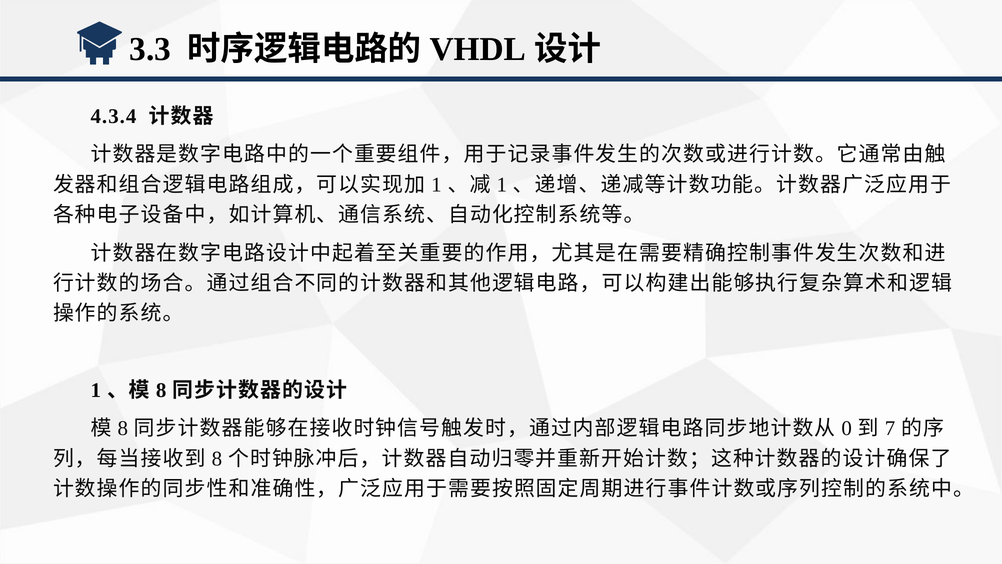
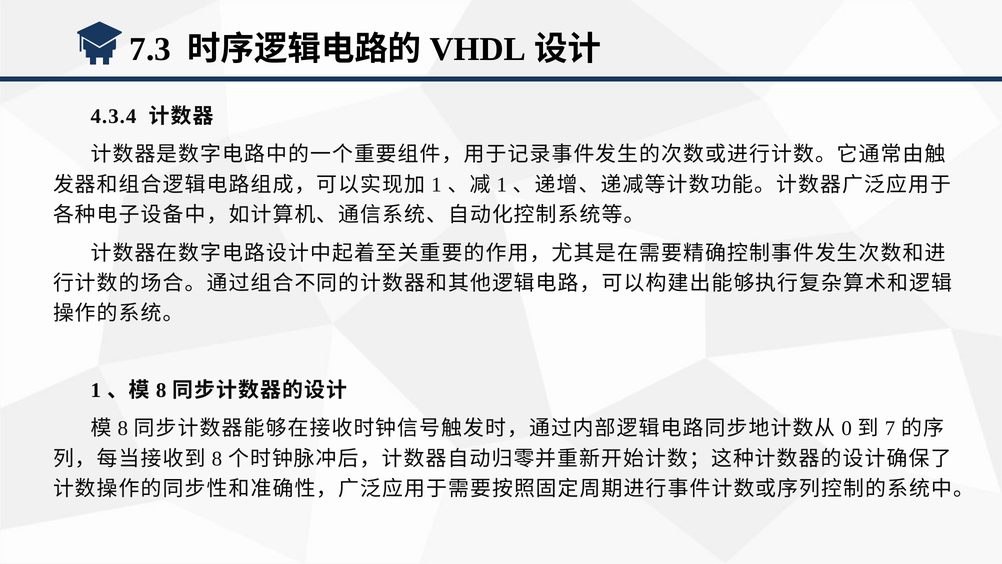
3.3: 3.3 -> 7.3
